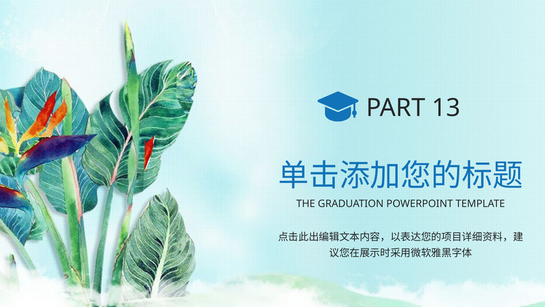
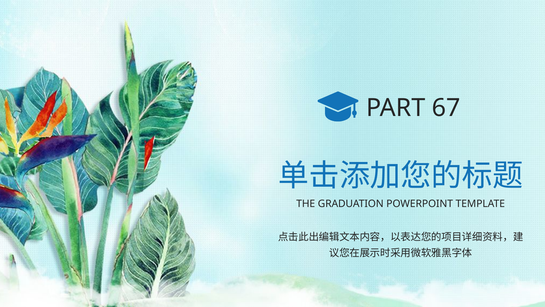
13: 13 -> 67
